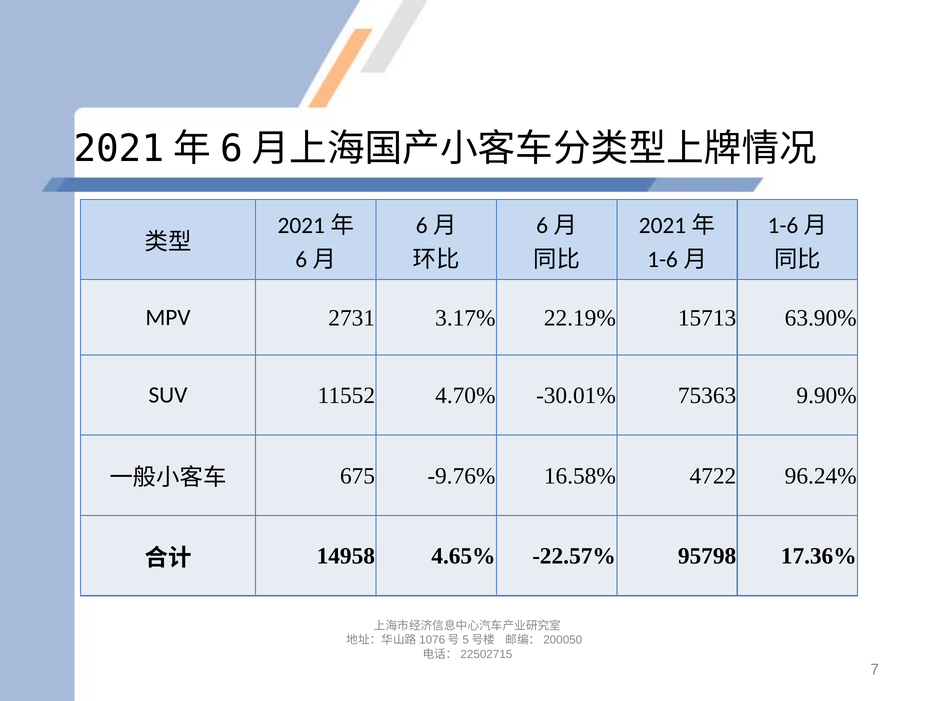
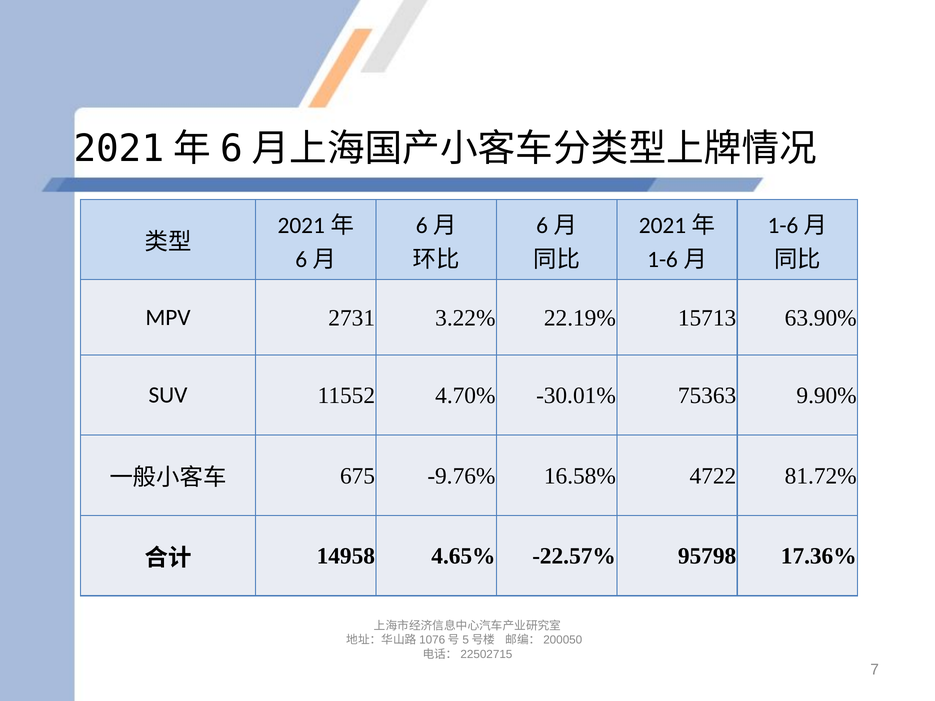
3.17%: 3.17% -> 3.22%
96.24%: 96.24% -> 81.72%
